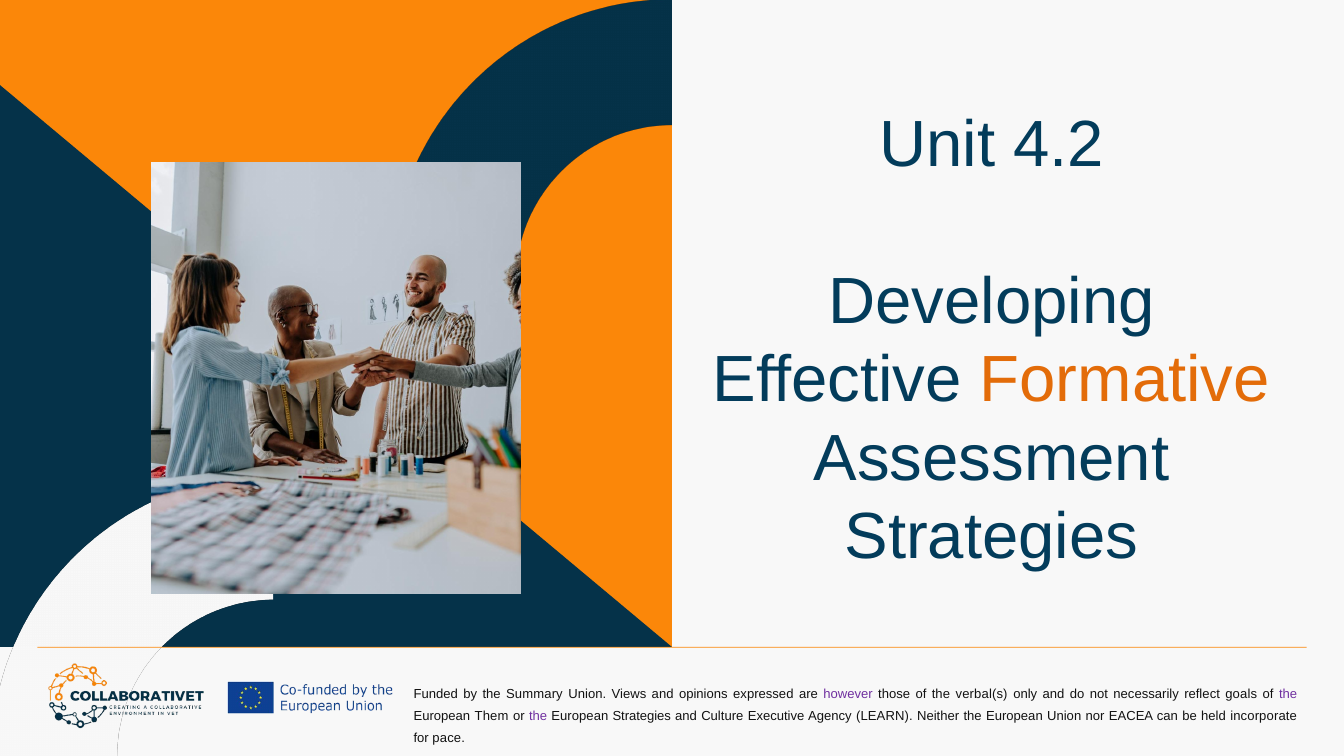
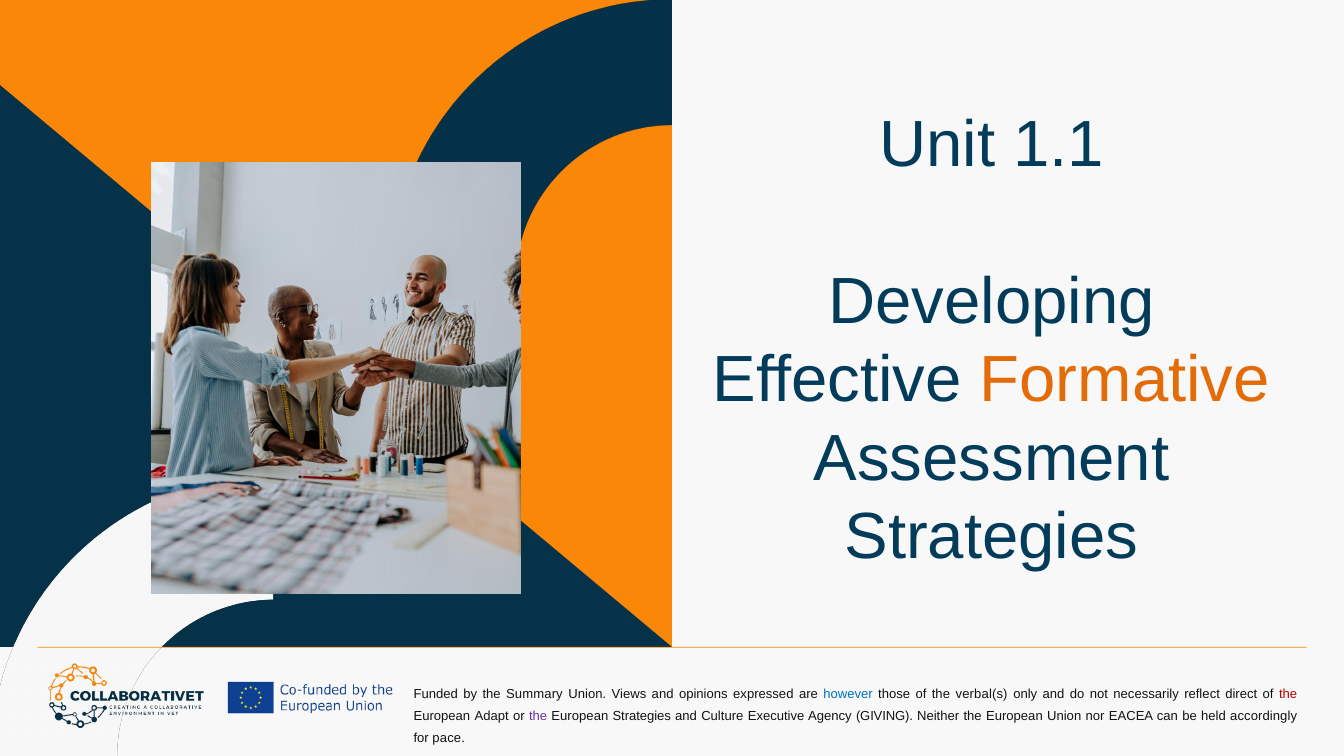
4.2: 4.2 -> 1.1
however colour: purple -> blue
goals: goals -> direct
the at (1288, 694) colour: purple -> red
Them: Them -> Adapt
LEARN: LEARN -> GIVING
incorporate: incorporate -> accordingly
